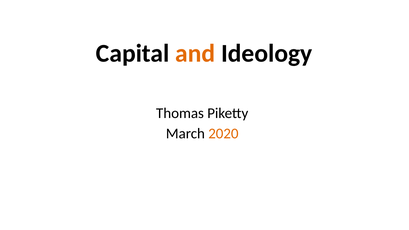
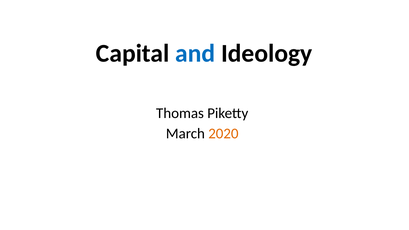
and colour: orange -> blue
